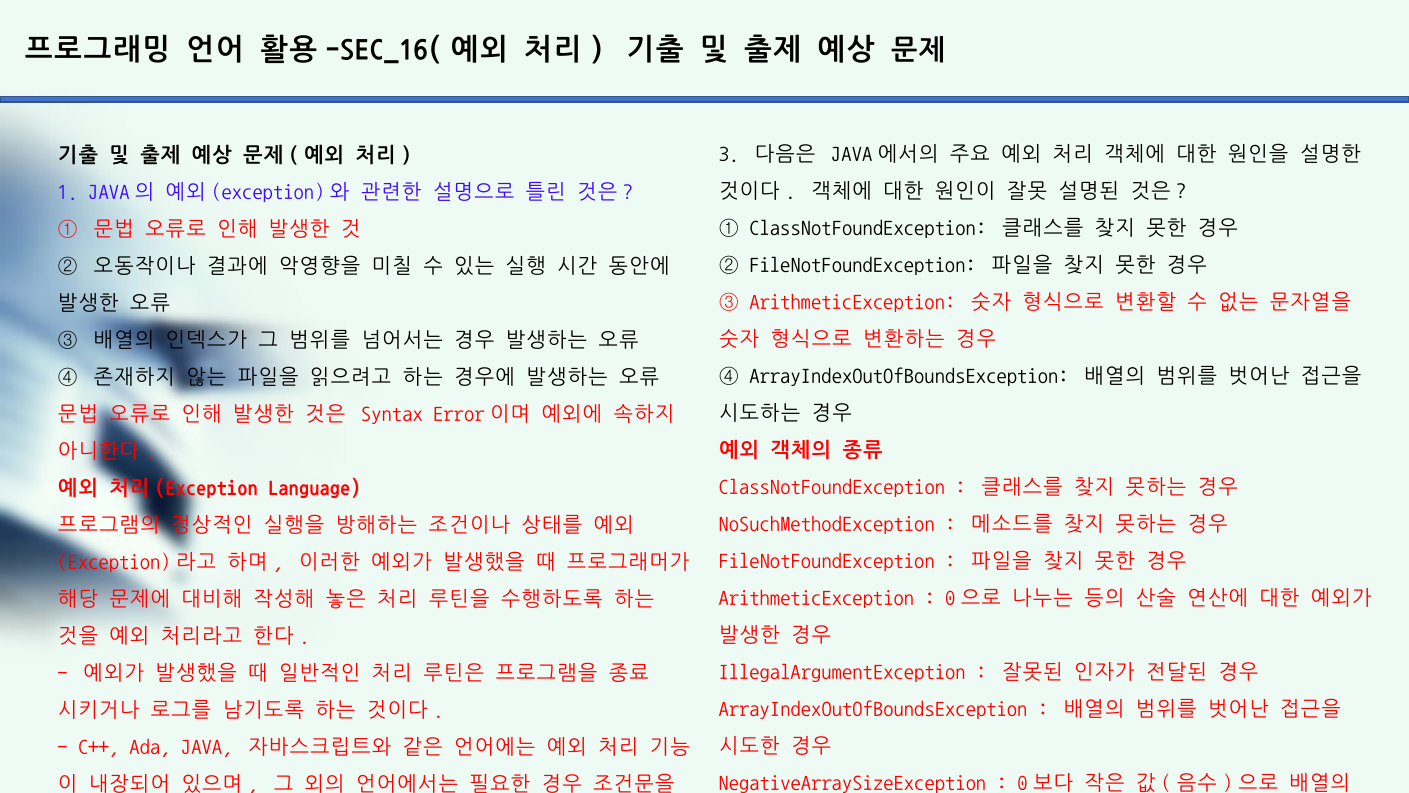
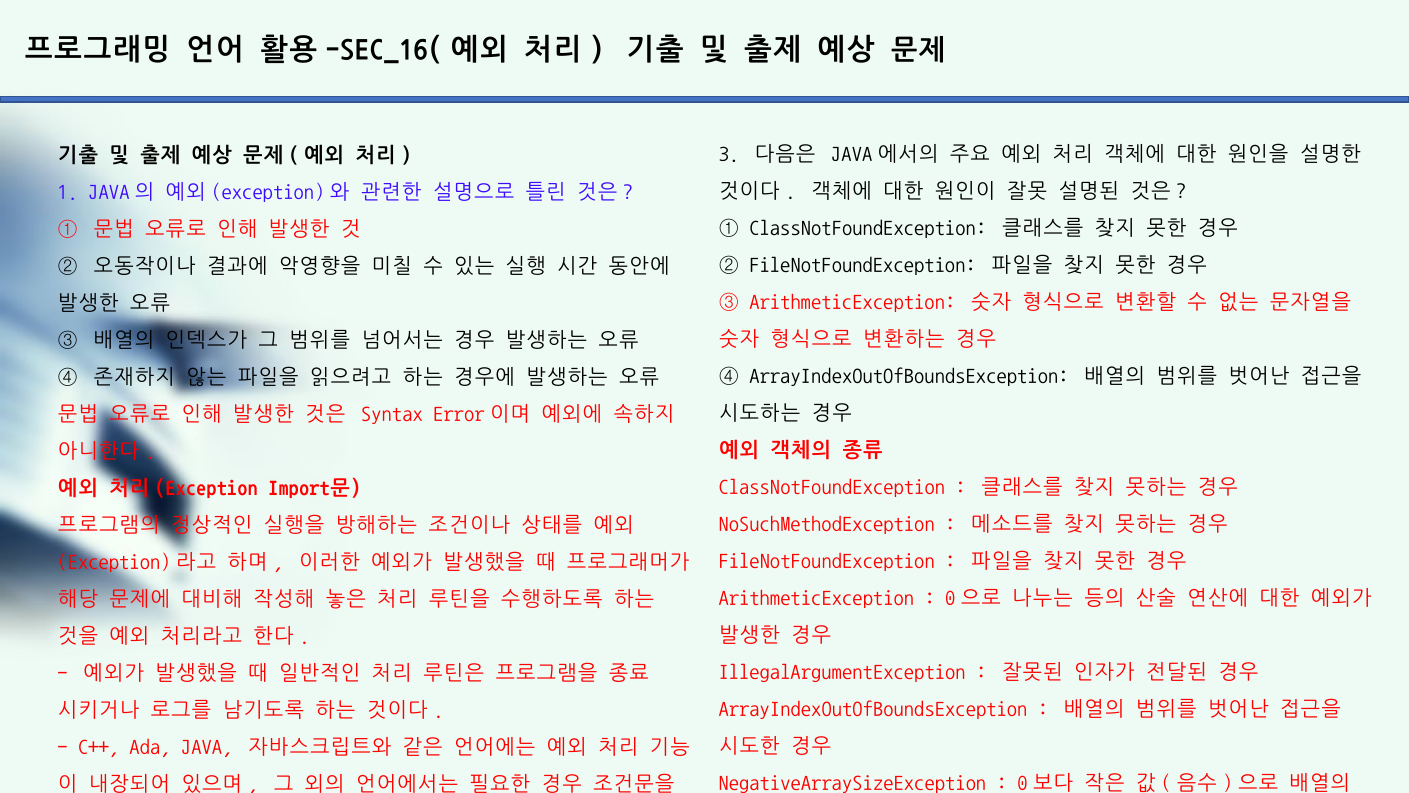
Language: Language -> Import문
